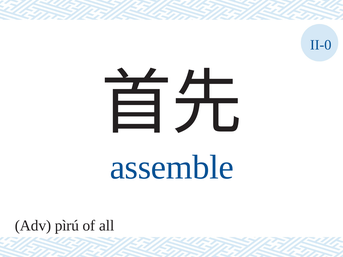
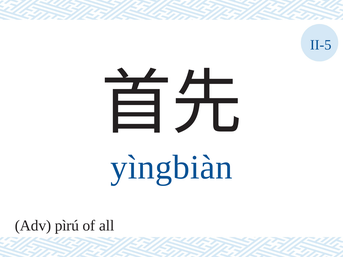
II-0: II-0 -> II-5
assemble: assemble -> yìngbiàn
